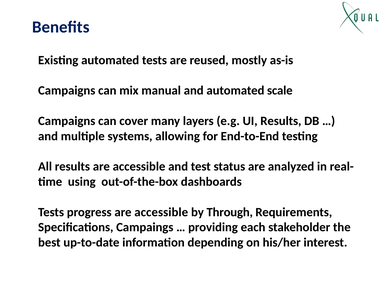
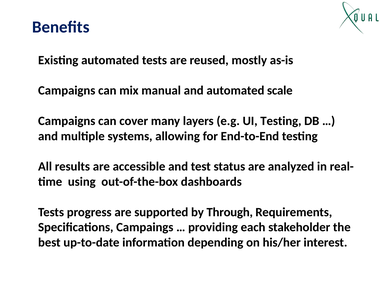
UI Results: Results -> Testing
progress are accessible: accessible -> supported
